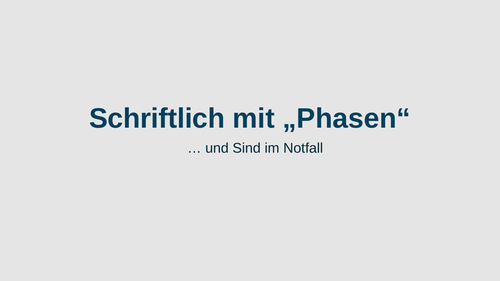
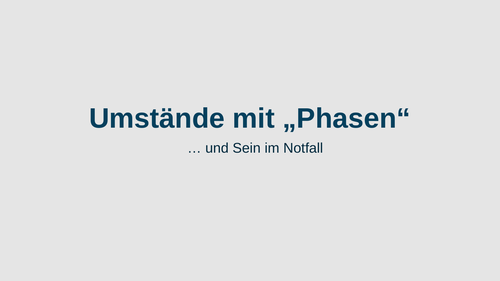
Schriftlich: Schriftlich -> Umstände
Sind: Sind -> Sein
